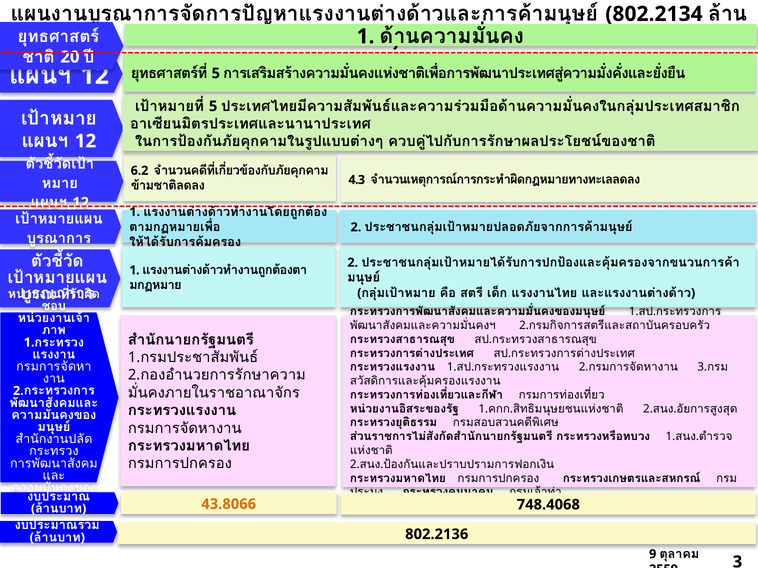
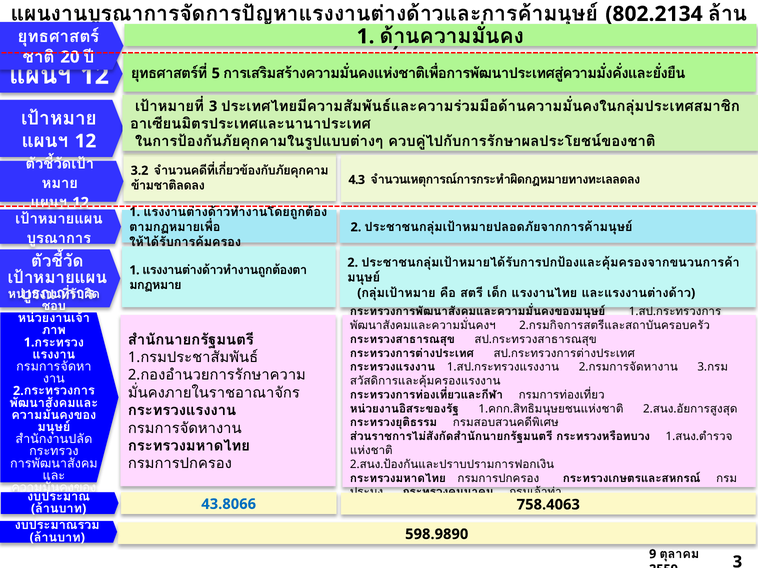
5 at (213, 106): 5 -> 3
6.2: 6.2 -> 3.2
43.8066 colour: orange -> blue
748.4068: 748.4068 -> 758.4063
802.2136: 802.2136 -> 598.9890
